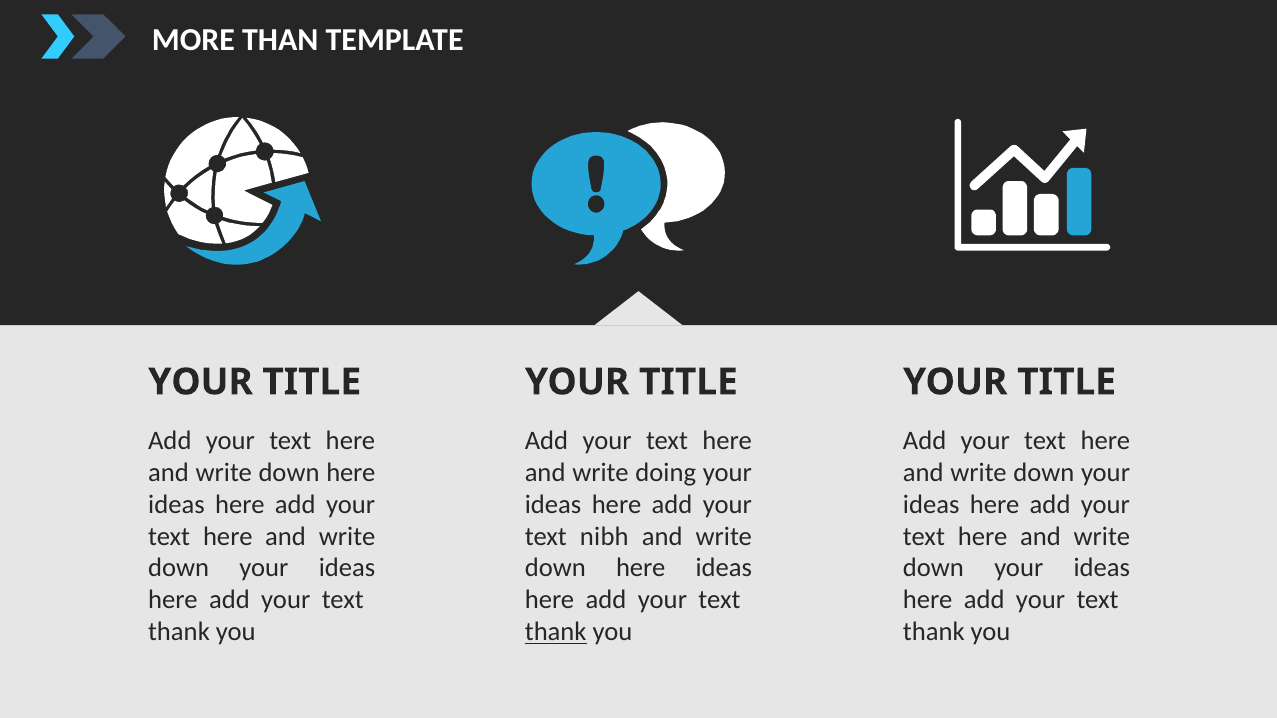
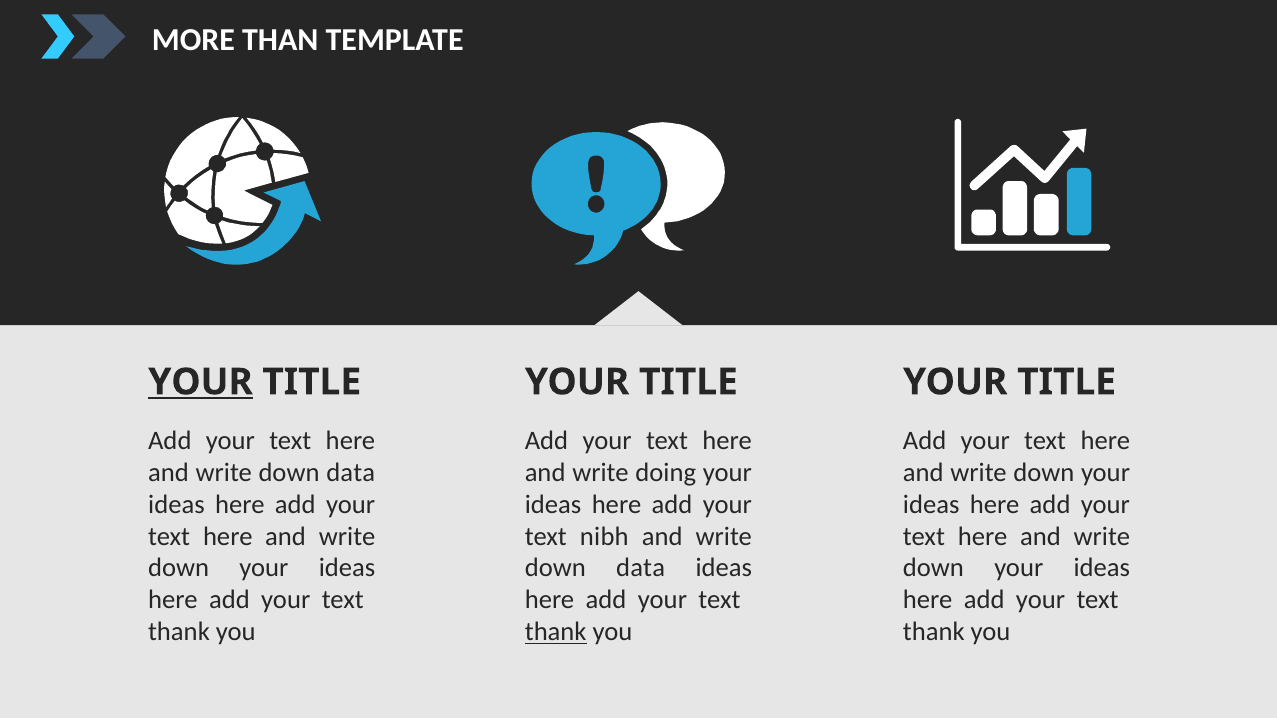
YOUR at (201, 382) underline: none -> present
here at (351, 473): here -> data
here at (641, 568): here -> data
